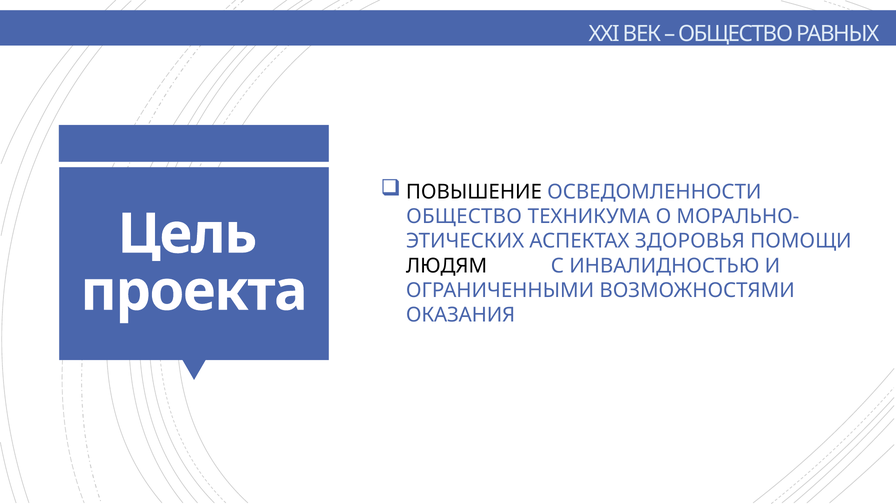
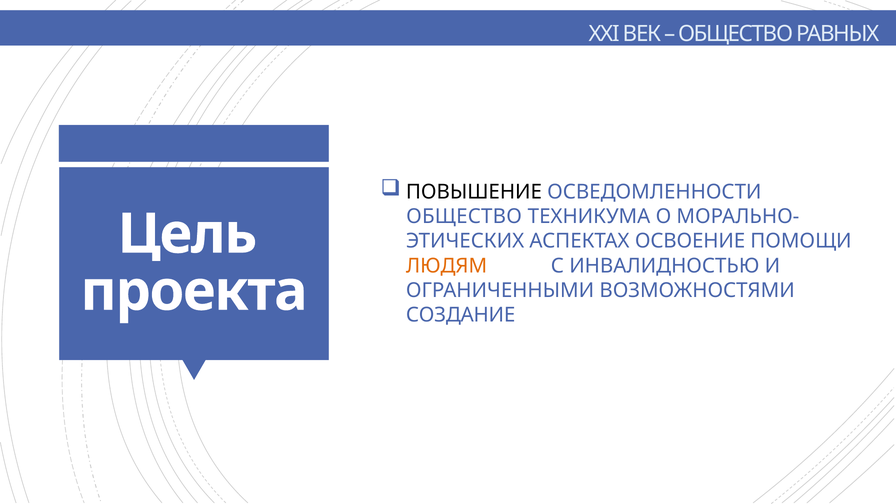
ЗДОРОВЬЯ: ЗДОРОВЬЯ -> ОСВОЕНИЕ
ЛЮДЯМ colour: black -> orange
ОКАЗАНИЯ: ОКАЗАНИЯ -> СОЗДАНИЕ
